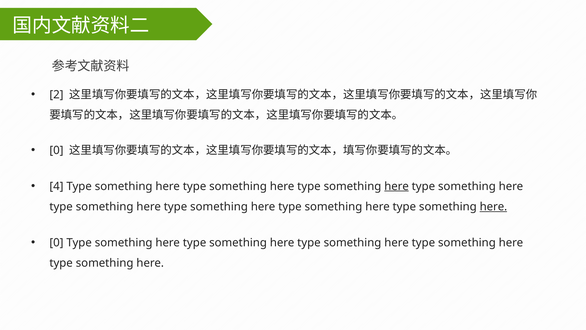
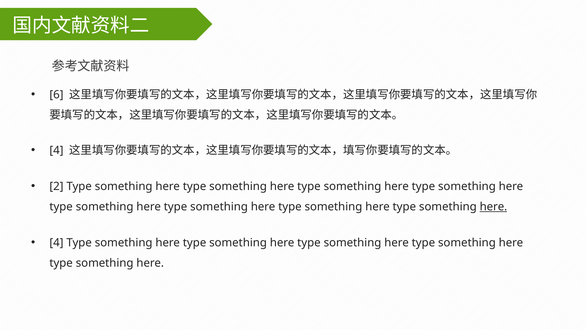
2: 2 -> 6
0 at (56, 150): 0 -> 4
4: 4 -> 2
here at (397, 186) underline: present -> none
0 at (56, 242): 0 -> 4
